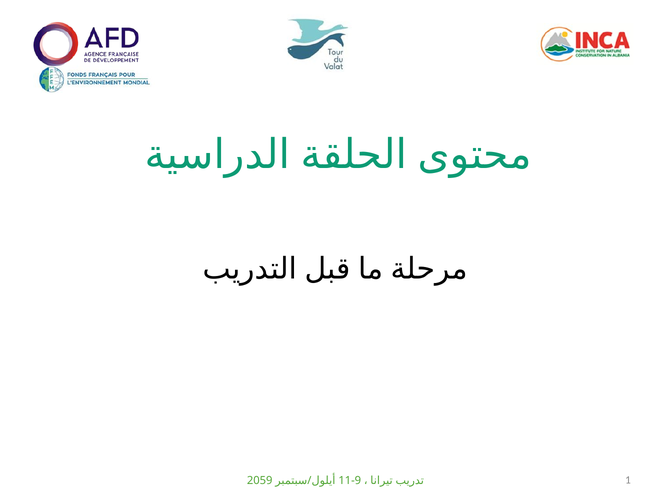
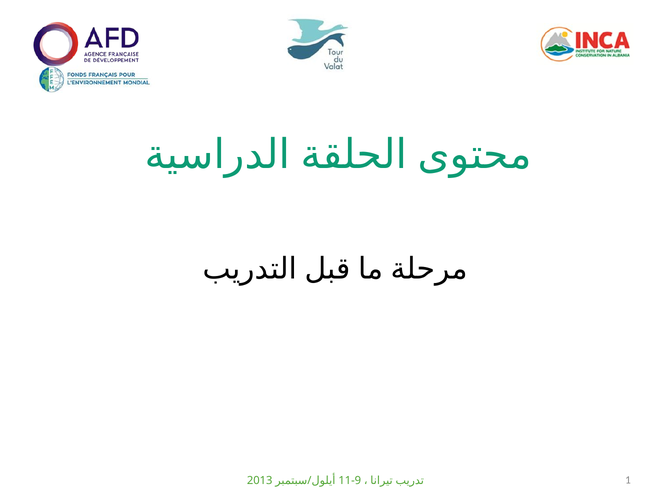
2059: 2059 -> 2013
